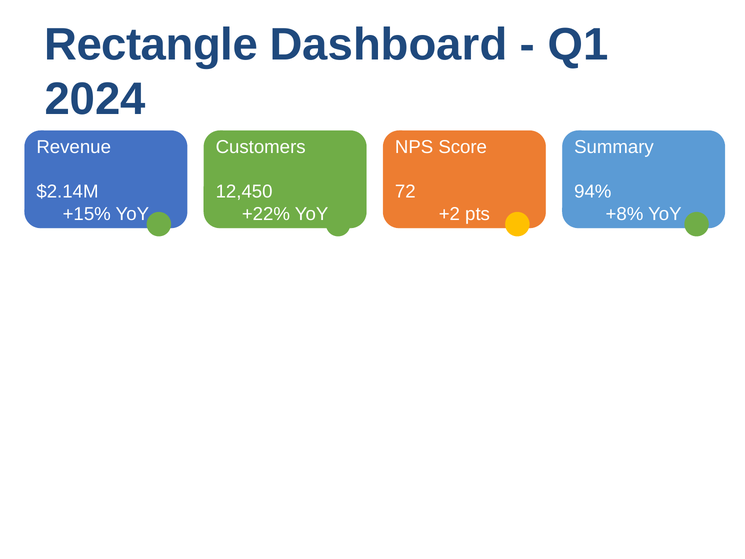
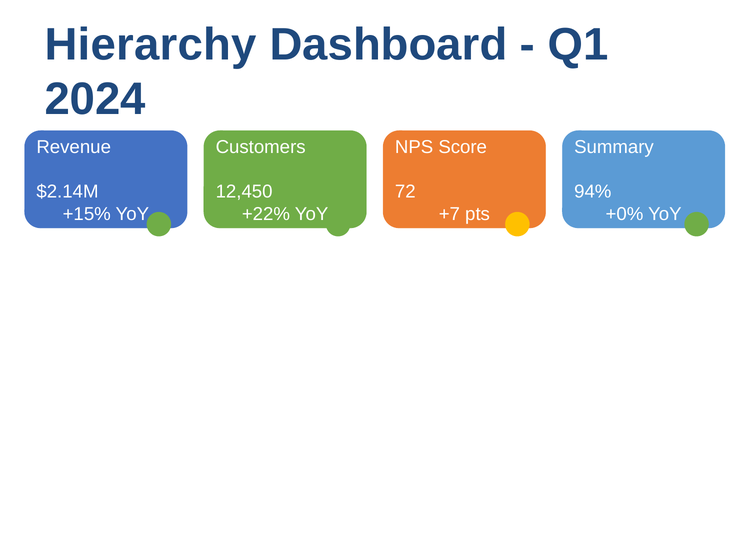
Rectangle: Rectangle -> Hierarchy
+2: +2 -> +7
+8%: +8% -> +0%
